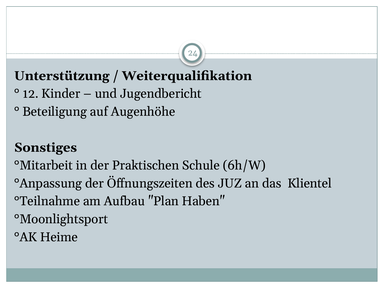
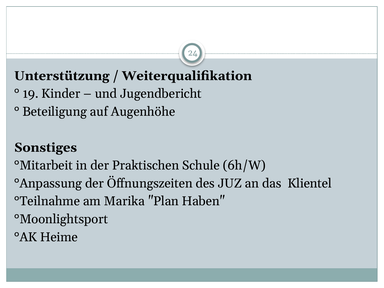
12: 12 -> 19
Aufbau: Aufbau -> Marika
